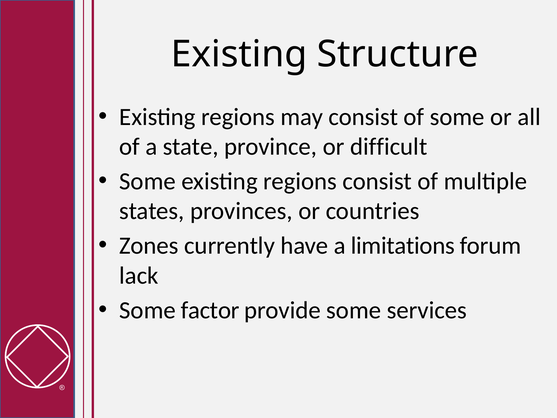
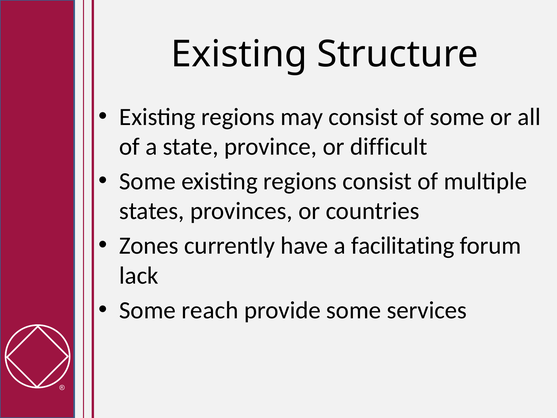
limitations: limitations -> facilitating
factor: factor -> reach
